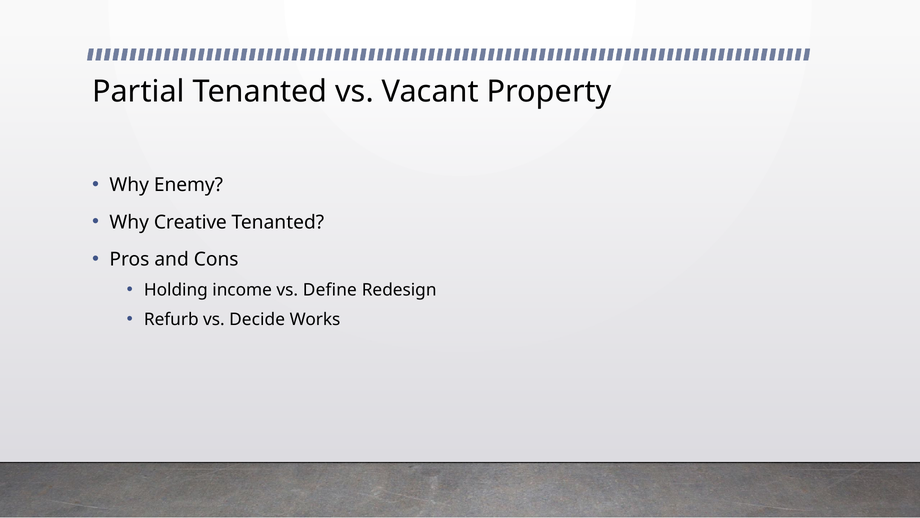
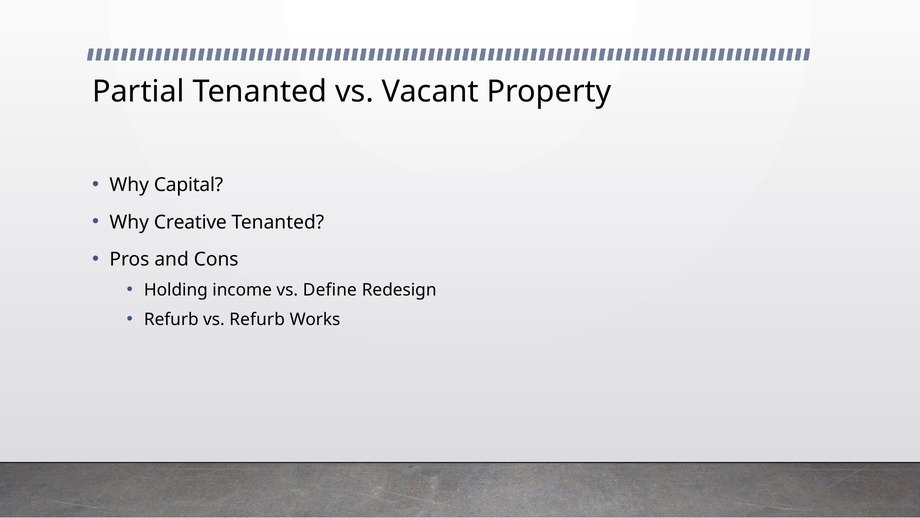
Enemy: Enemy -> Capital
vs Decide: Decide -> Refurb
